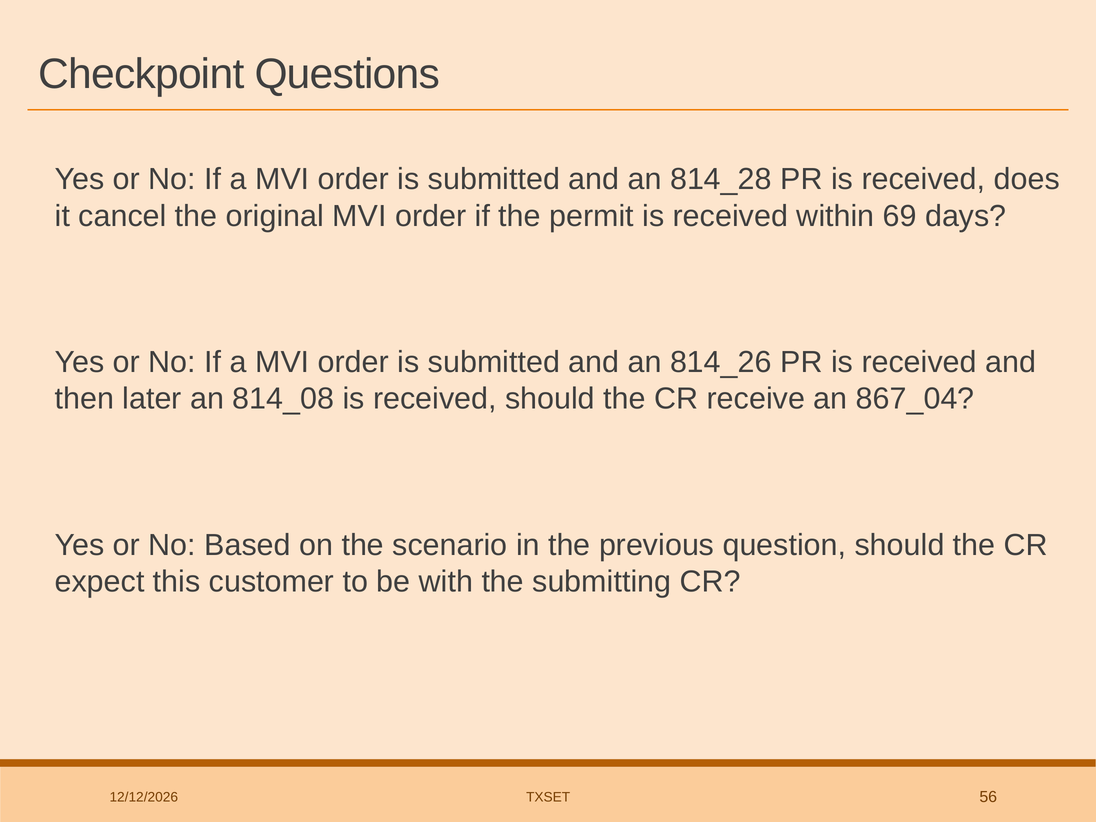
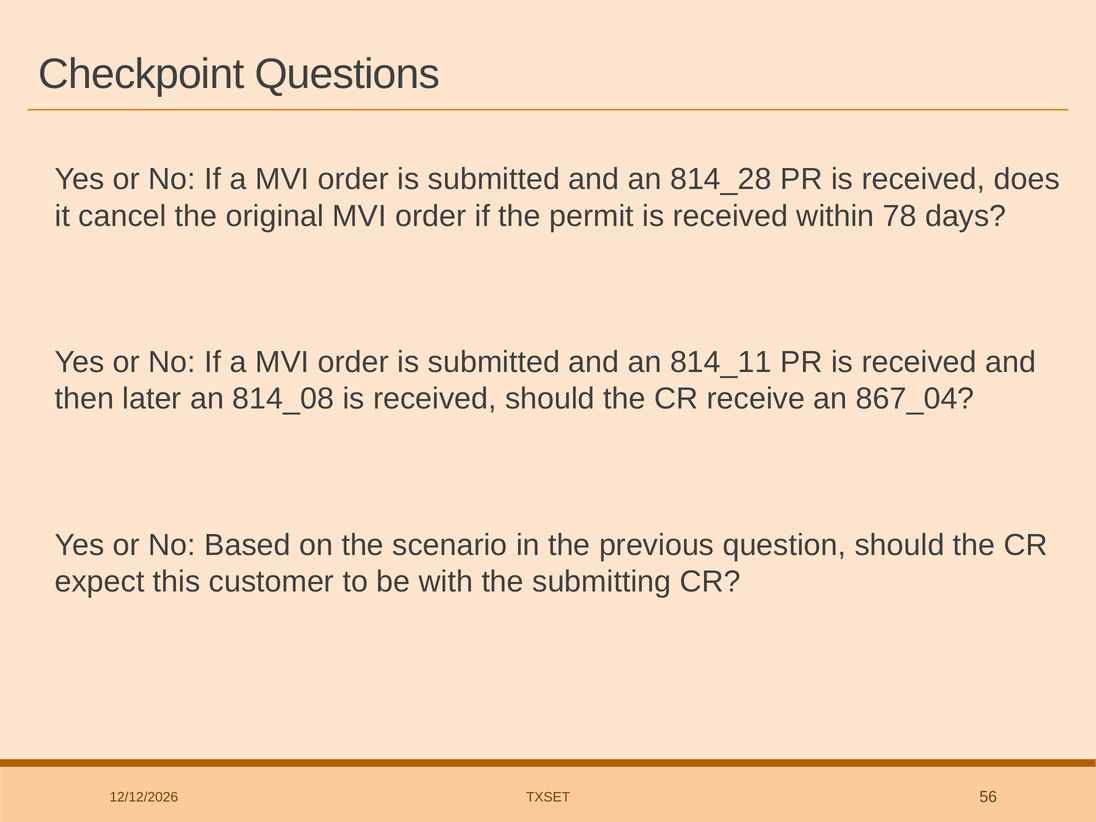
69: 69 -> 78
814_26: 814_26 -> 814_11
